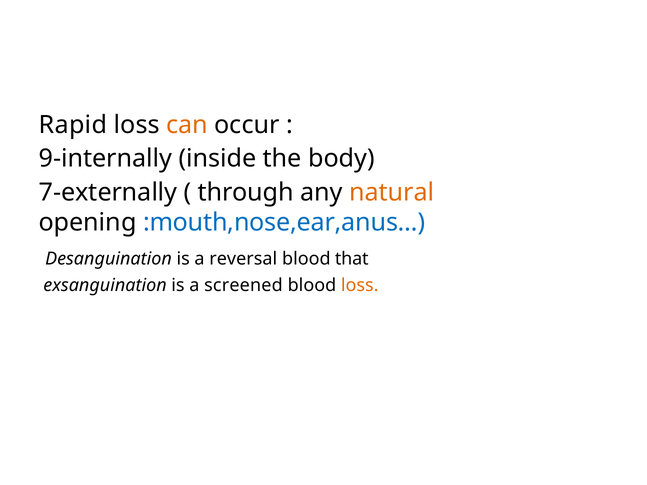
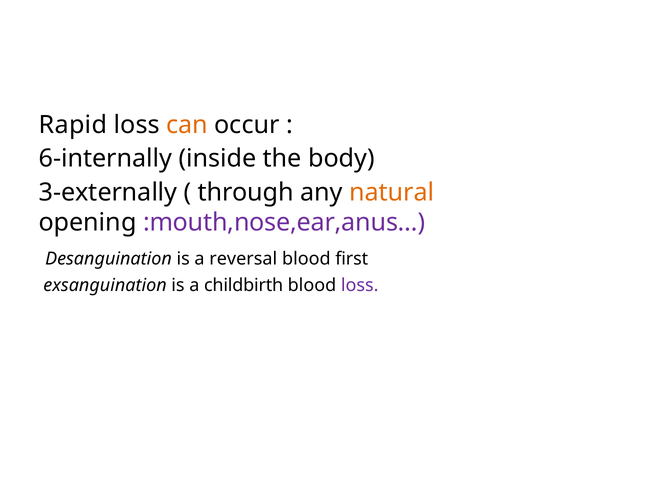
9-internally: 9-internally -> 6-internally
7-externally: 7-externally -> 3-externally
:mouth,nose,ear,anus… colour: blue -> purple
that: that -> first
screened: screened -> childbirth
loss at (360, 285) colour: orange -> purple
